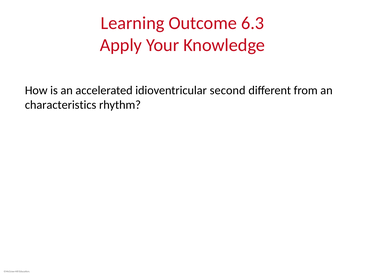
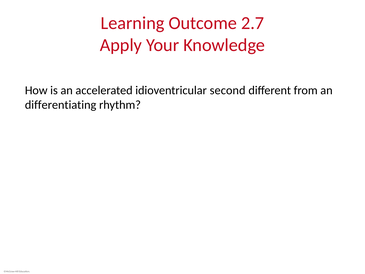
6.3: 6.3 -> 2.7
characteristics: characteristics -> differentiating
